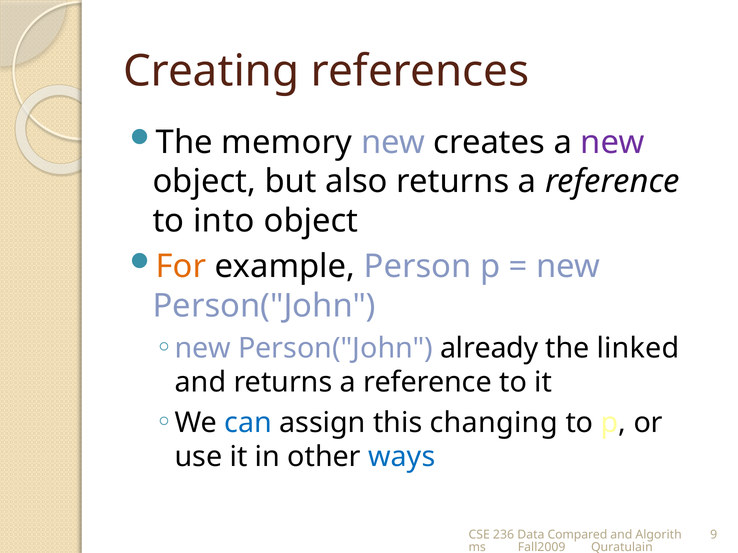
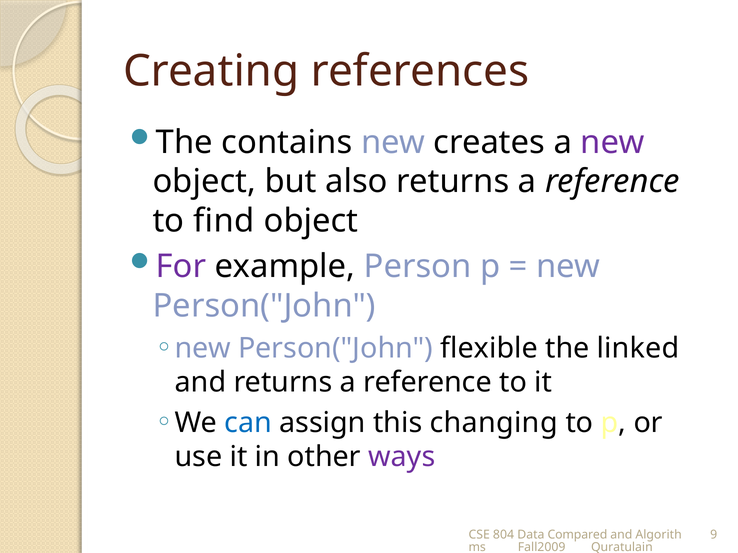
memory: memory -> contains
into: into -> find
For colour: orange -> purple
already: already -> flexible
ways colour: blue -> purple
236: 236 -> 804
